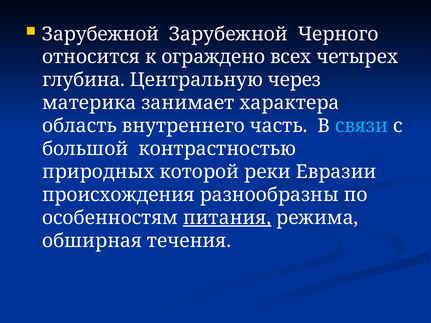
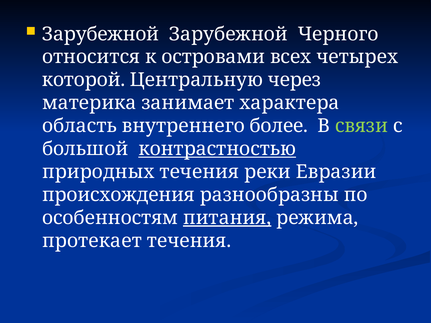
ограждено: ограждено -> островами
глубина: глубина -> которой
часть: часть -> более
связи colour: light blue -> light green
контрастностью underline: none -> present
природных которой: которой -> течения
обширная: обширная -> протекает
